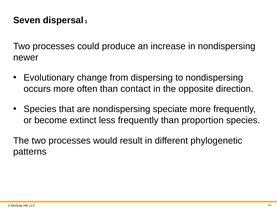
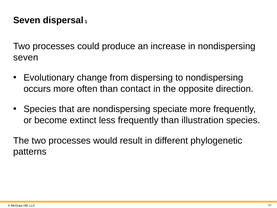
newer at (26, 57): newer -> seven
proportion: proportion -> illustration
